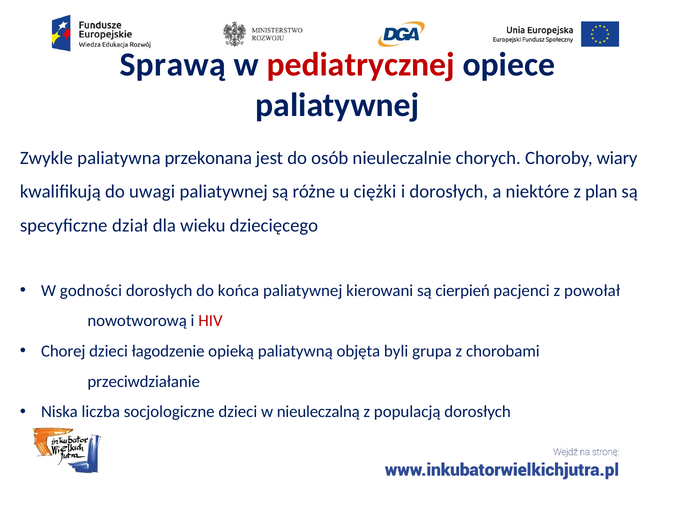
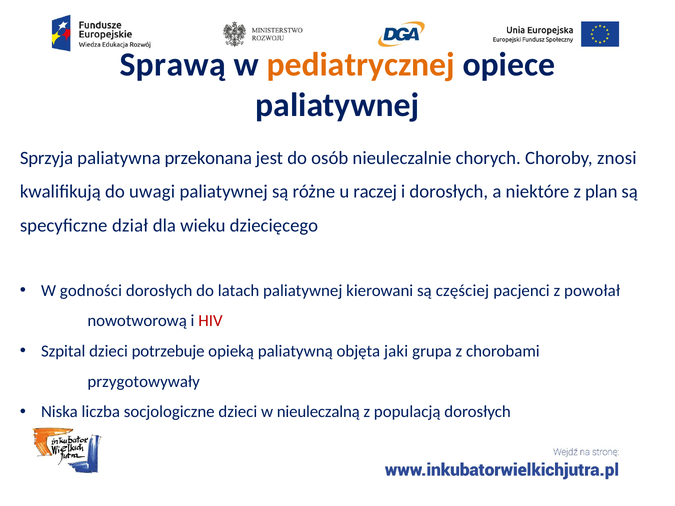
pediatrycznej colour: red -> orange
Zwykle: Zwykle -> Sprzyja
wiary: wiary -> znosi
ciężki: ciężki -> raczej
końca: końca -> latach
cierpień: cierpień -> częściej
Chorej: Chorej -> Szpital
łagodzenie: łagodzenie -> potrzebuje
byli: byli -> jaki
przeciwdziałanie: przeciwdziałanie -> przygotowywały
